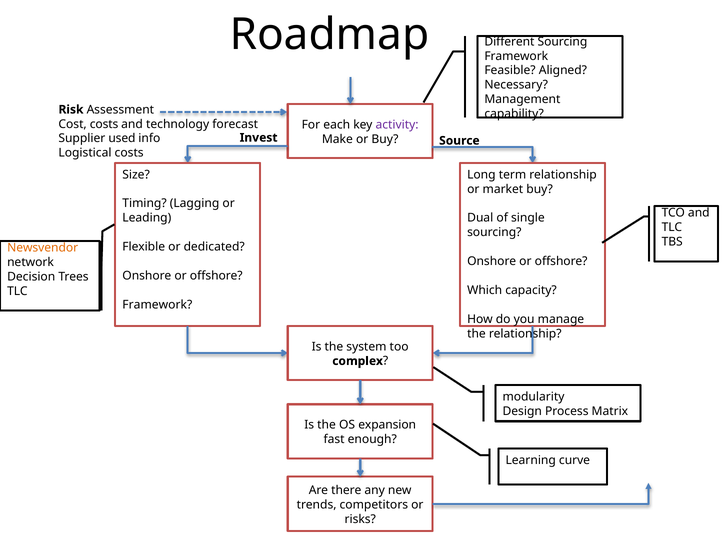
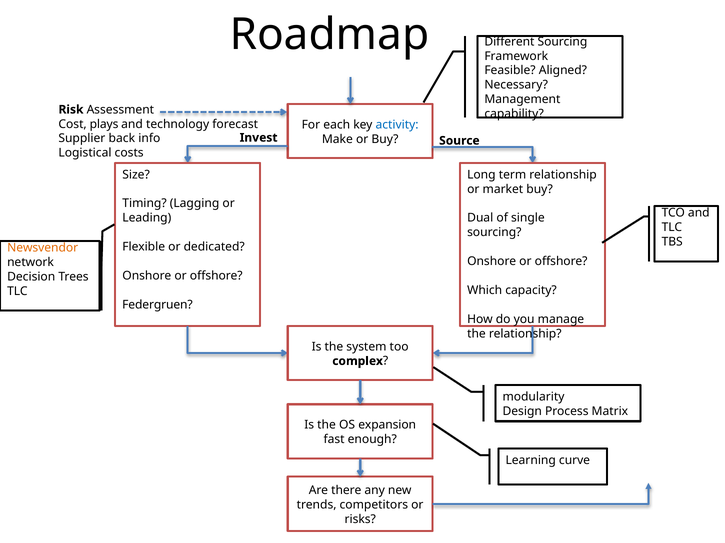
Cost costs: costs -> plays
activity colour: purple -> blue
used: used -> back
Framework at (157, 305): Framework -> Federgruen
